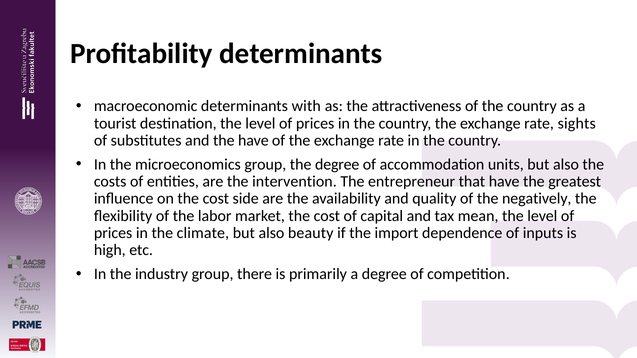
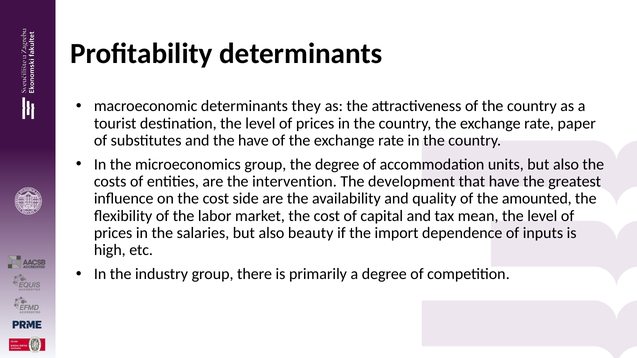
with: with -> they
sights: sights -> paper
entrepreneur: entrepreneur -> development
negatively: negatively -> amounted
climate: climate -> salaries
